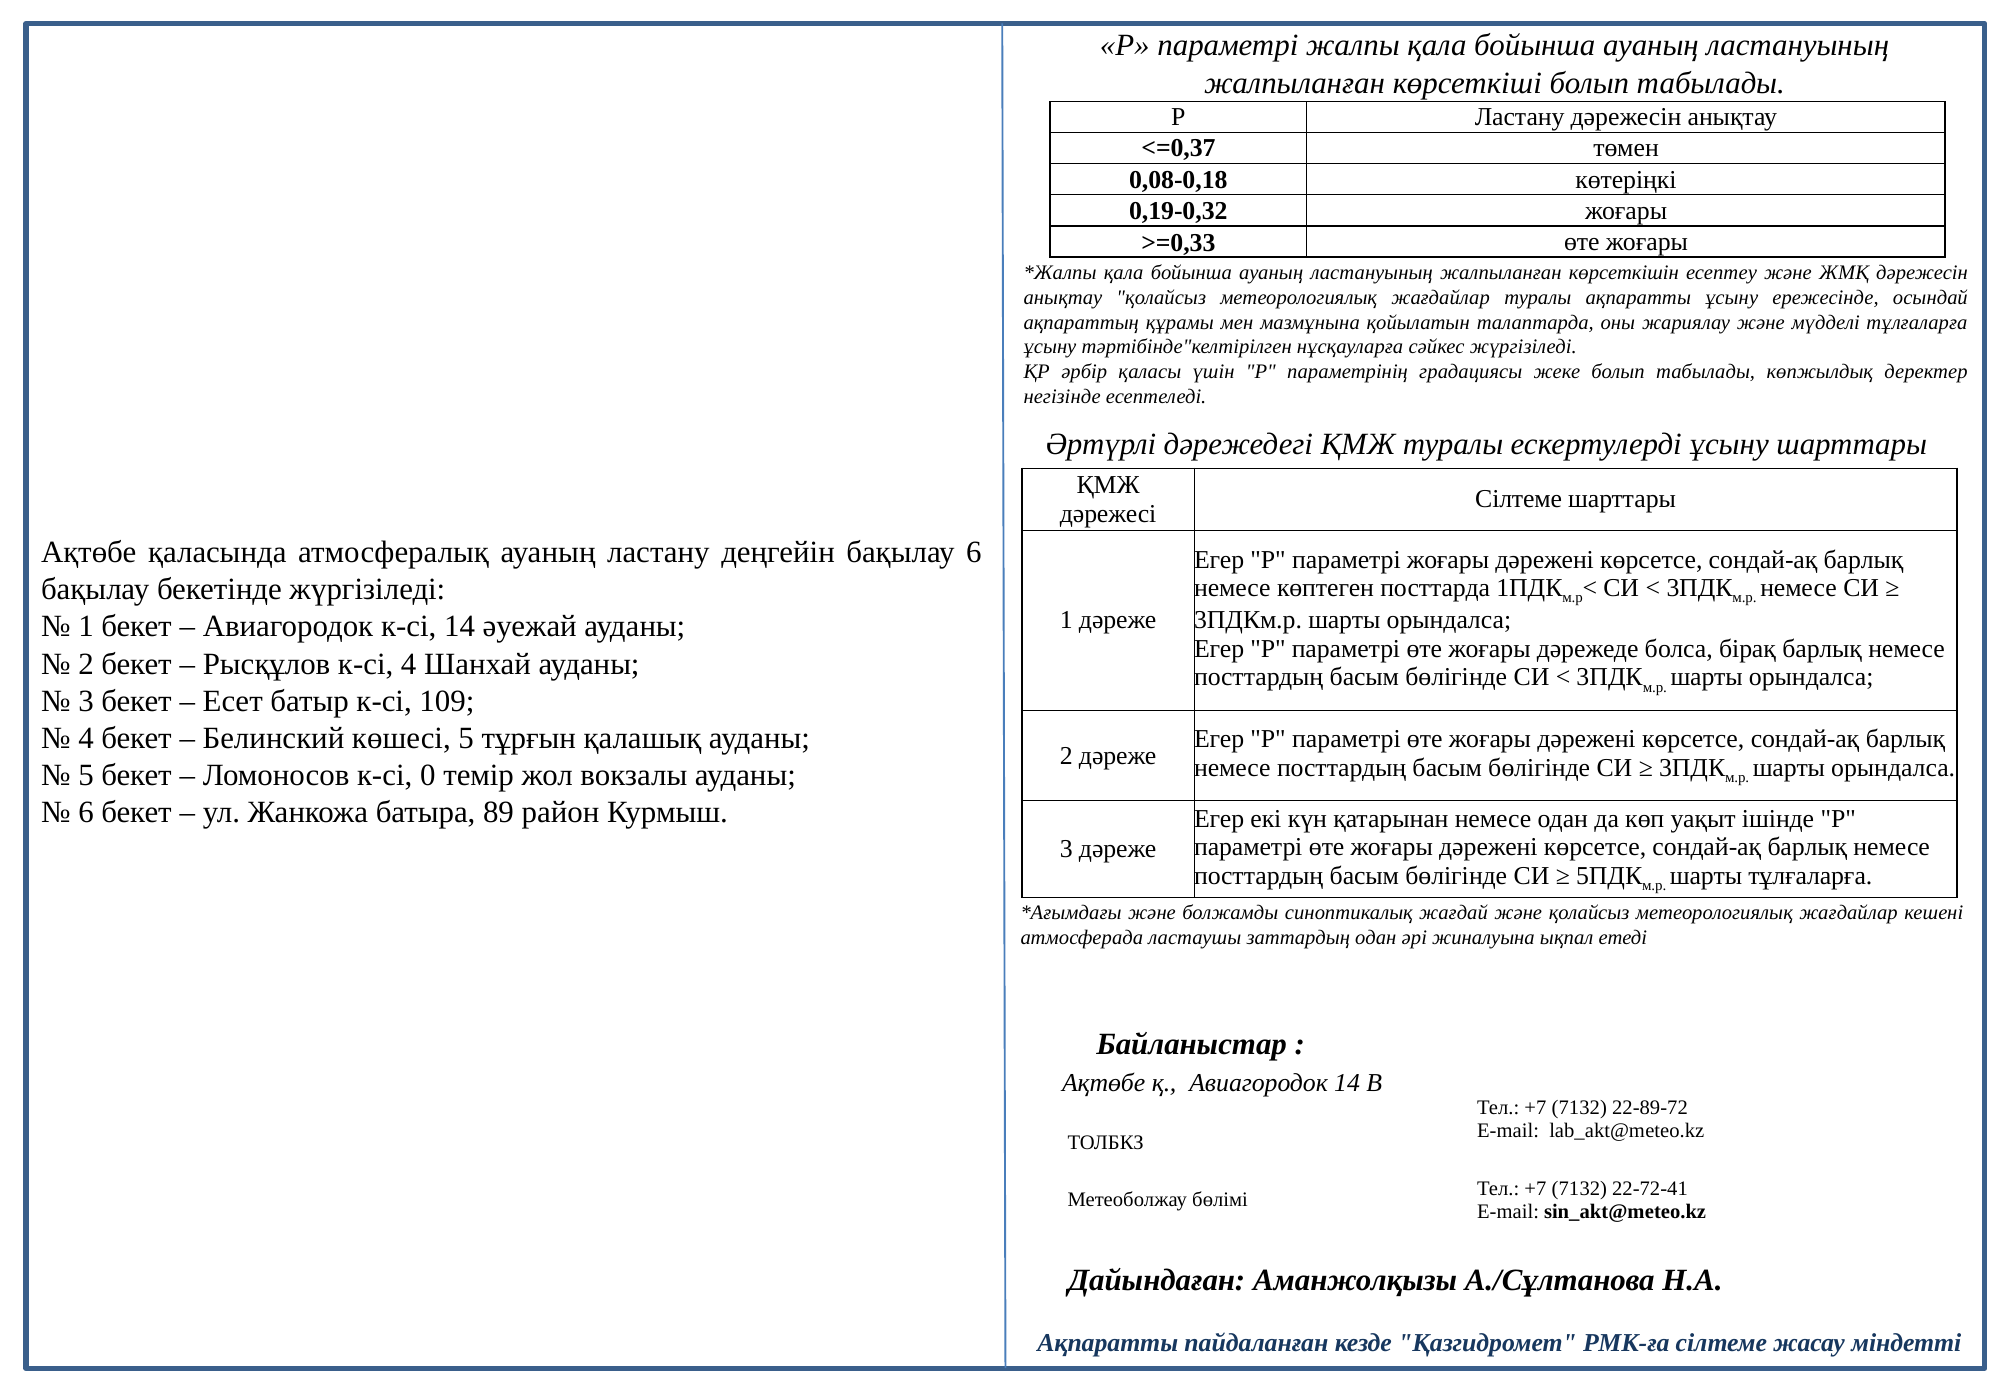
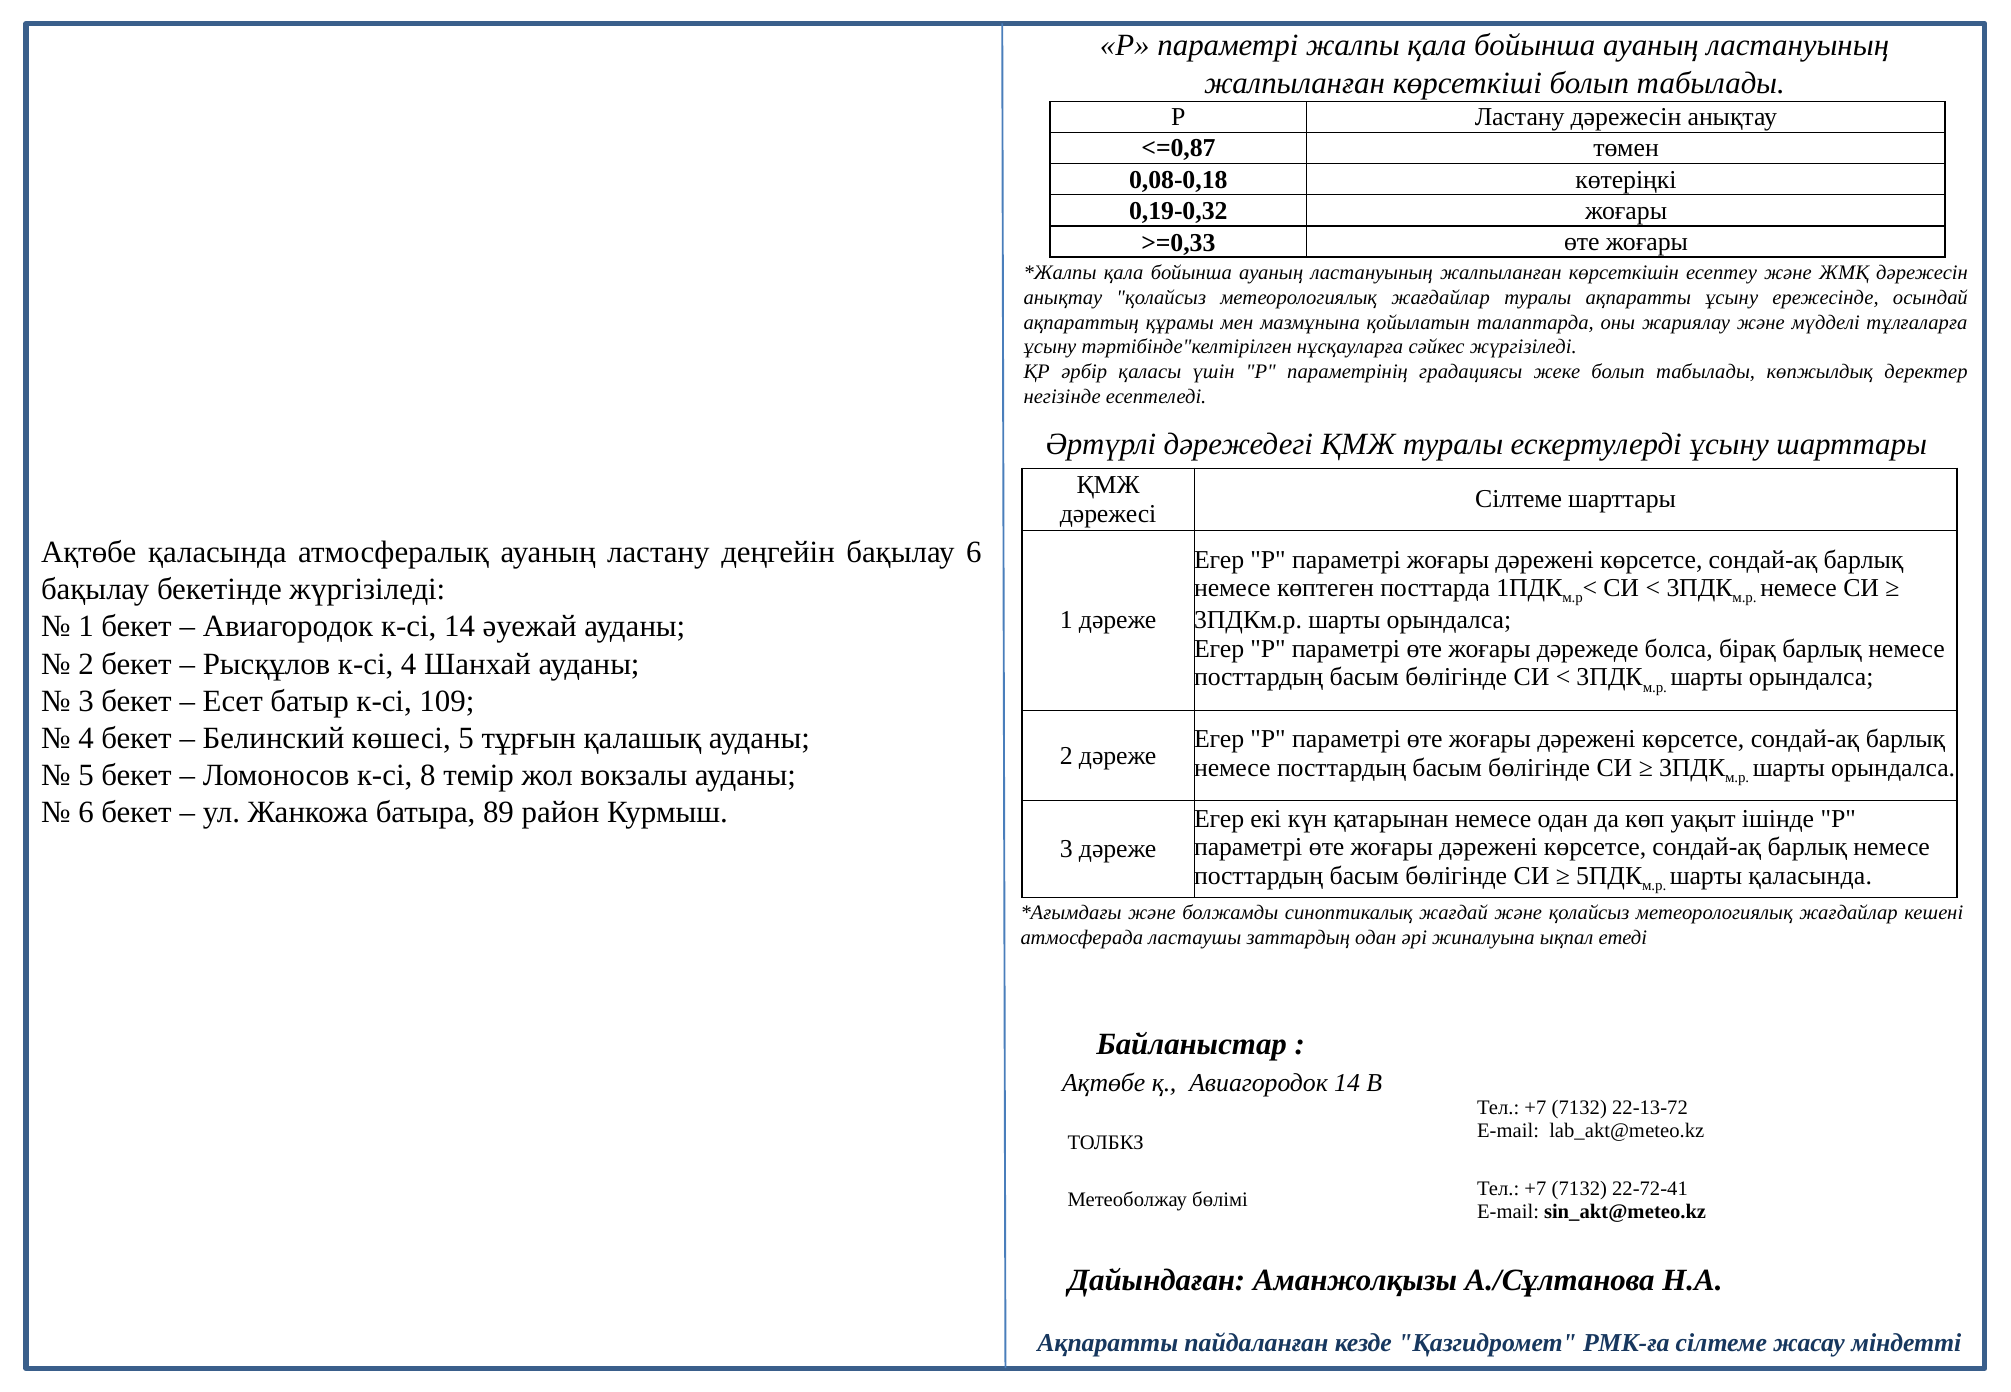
<=0,37: <=0,37 -> <=0,87
0: 0 -> 8
шарты тұлғаларға: тұлғаларға -> қаласында
22-89-72: 22-89-72 -> 22-13-72
